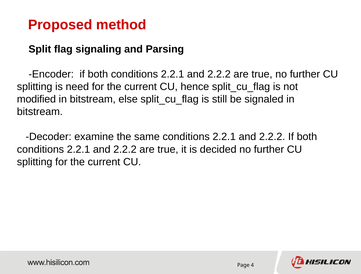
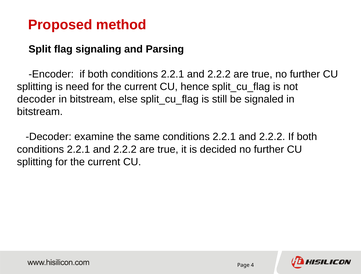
modified at (36, 99): modified -> decoder
